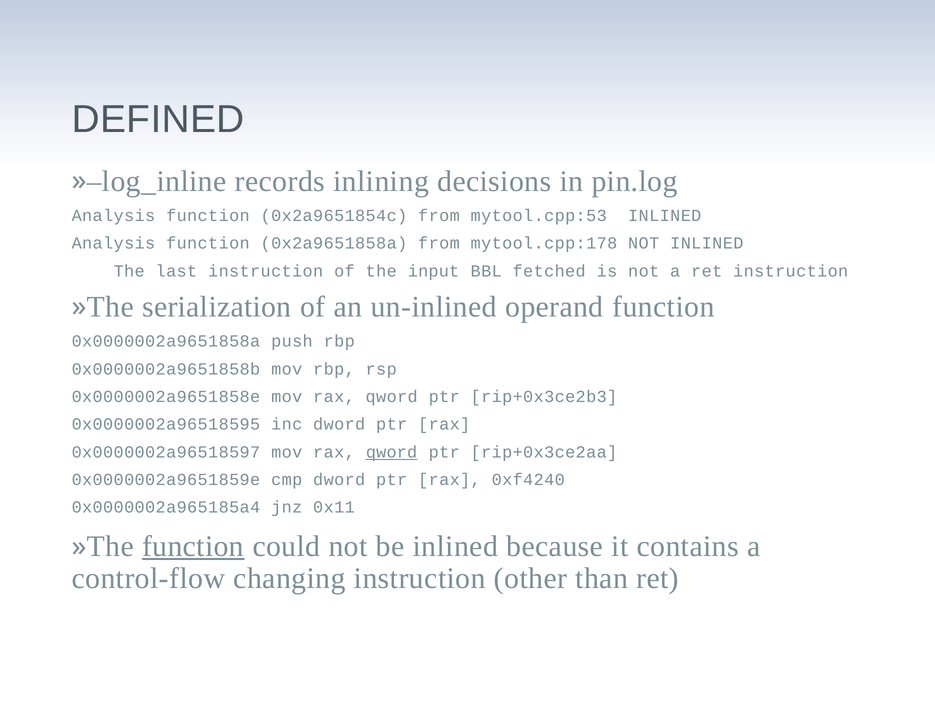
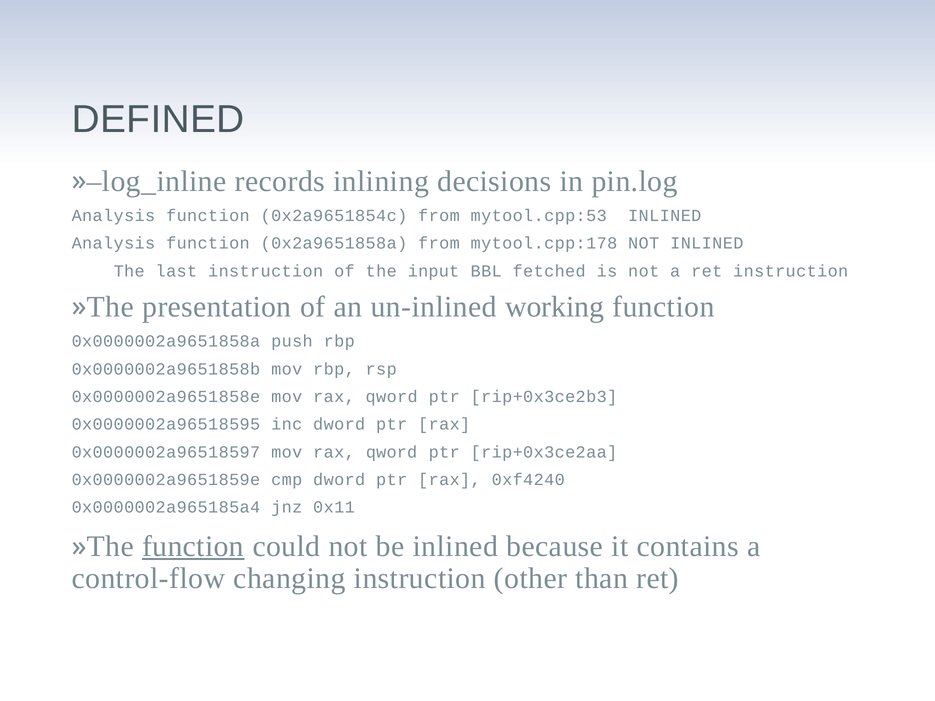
serialization: serialization -> presentation
operand: operand -> working
qword at (392, 452) underline: present -> none
